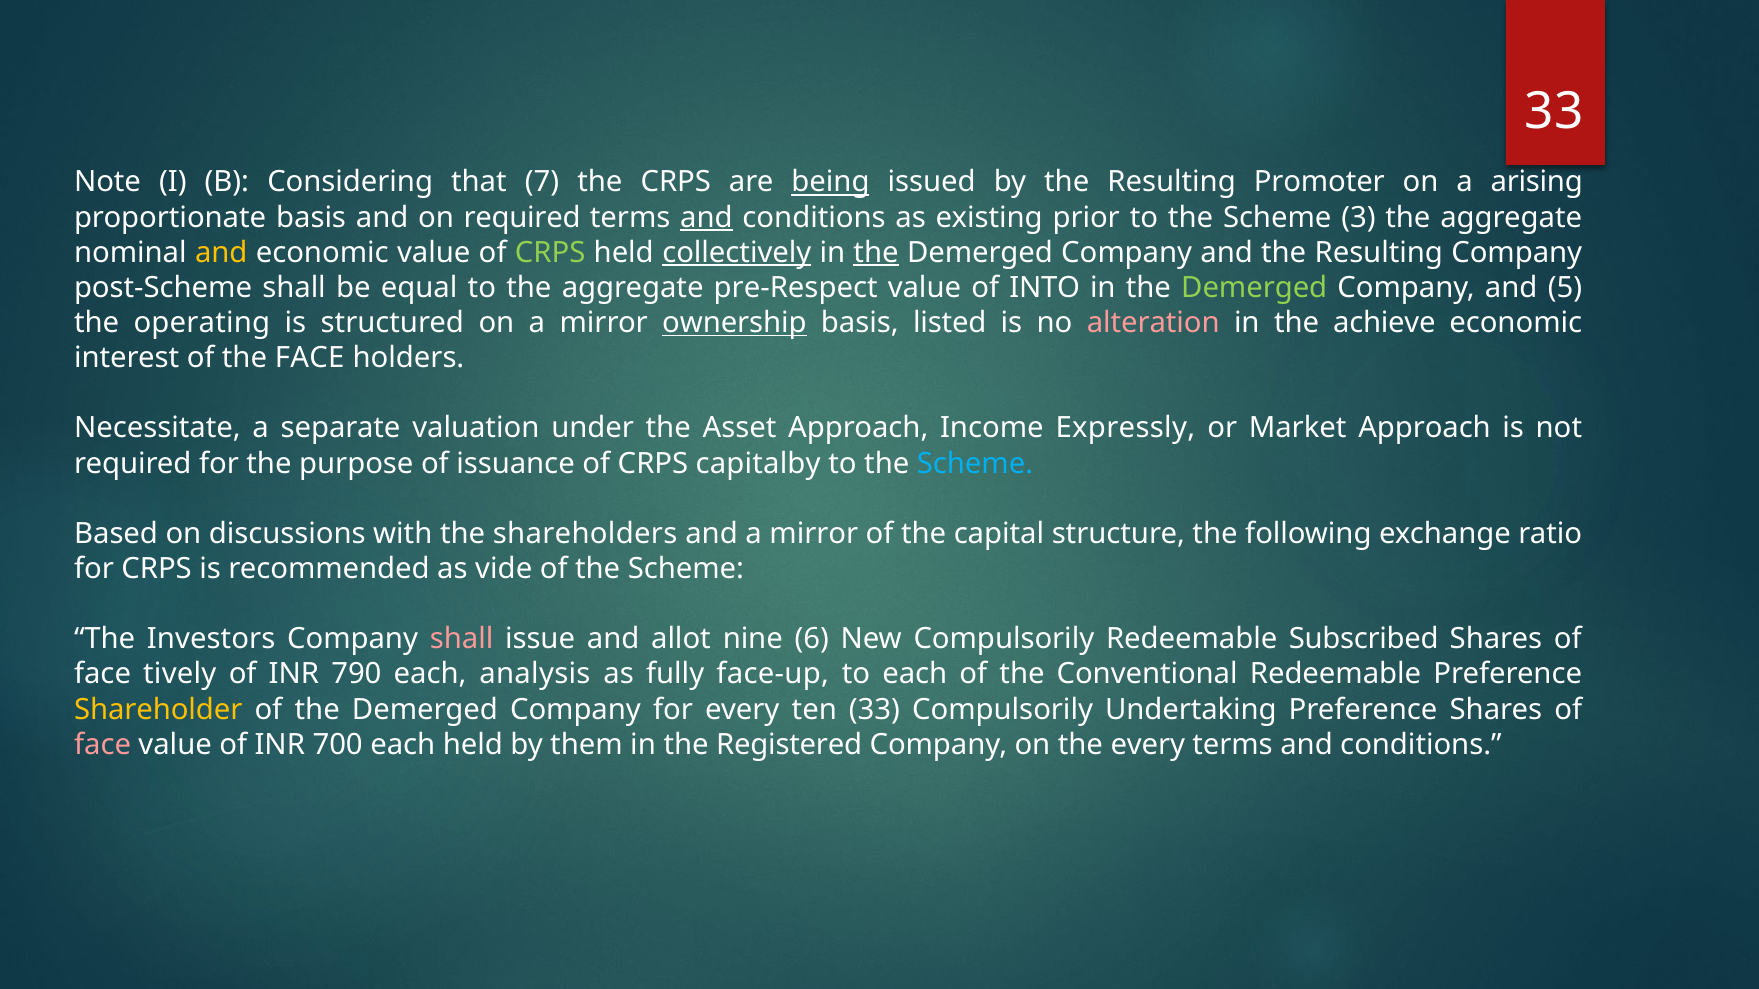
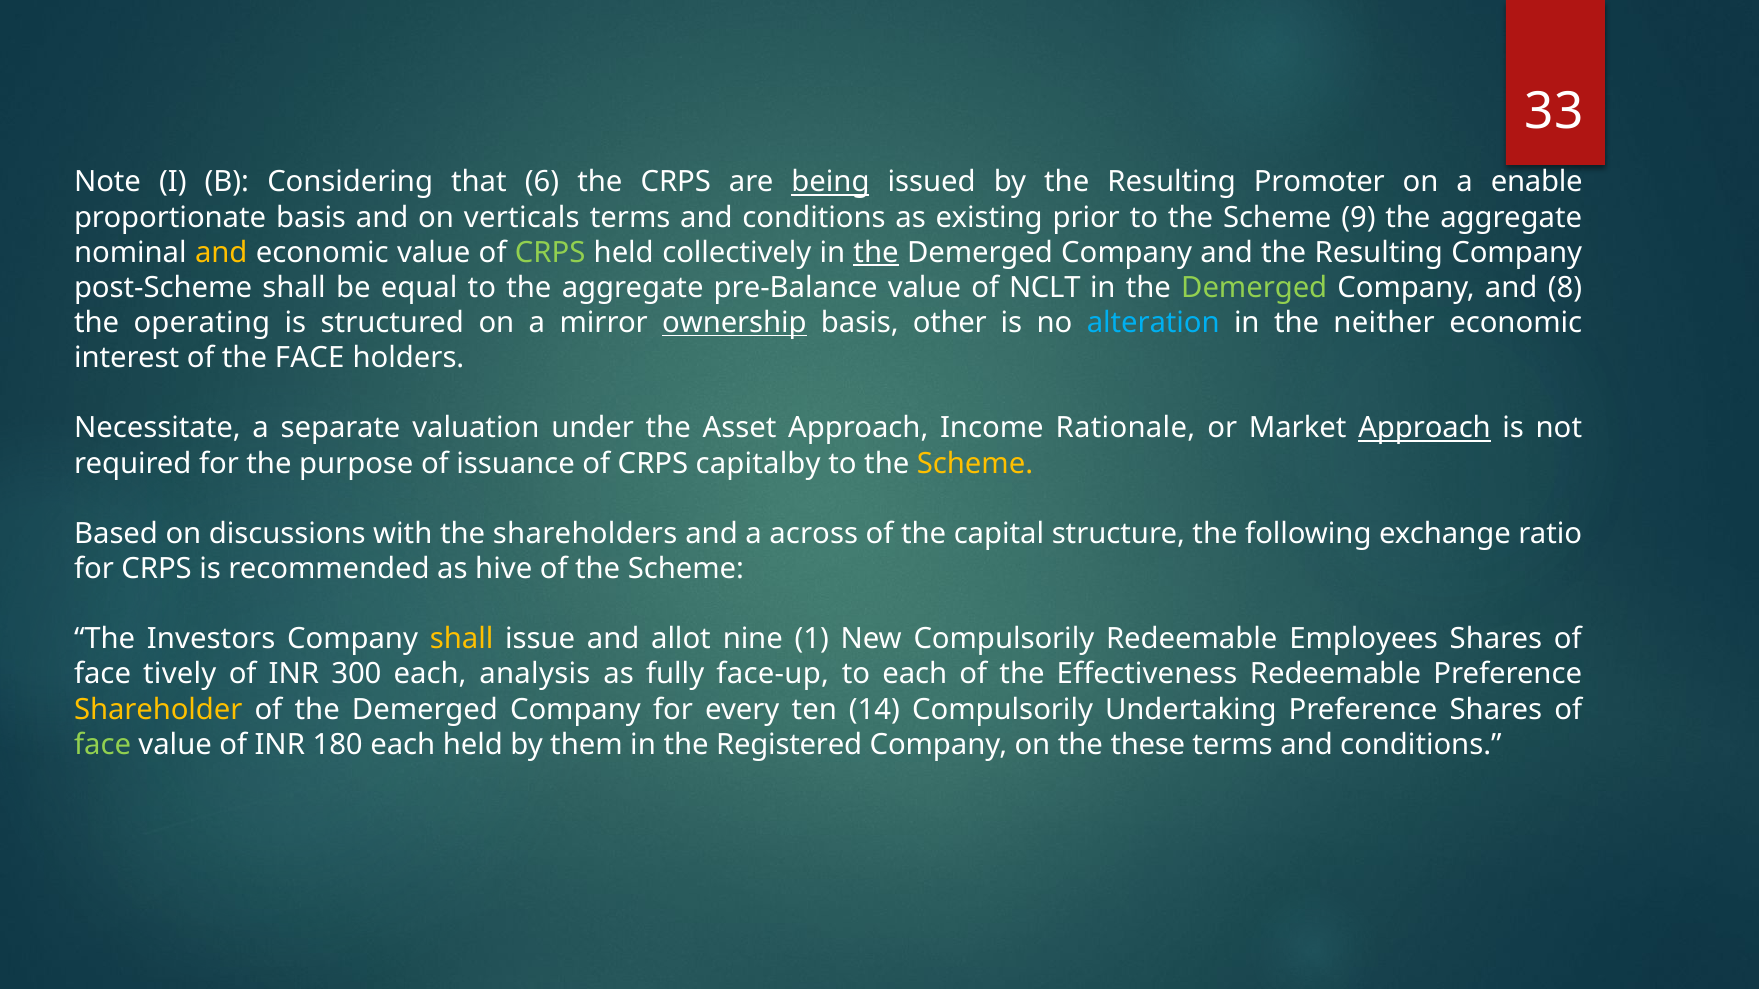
7: 7 -> 6
arising: arising -> enable
on required: required -> verticals
and at (706, 218) underline: present -> none
3: 3 -> 9
collectively underline: present -> none
pre-Respect: pre-Respect -> pre-Balance
INTO: INTO -> NCLT
5: 5 -> 8
listed: listed -> other
alteration colour: pink -> light blue
achieve: achieve -> neither
Expressly: Expressly -> Rationale
Approach at (1425, 429) underline: none -> present
Scheme at (975, 464) colour: light blue -> yellow
and a mirror: mirror -> across
vide: vide -> hive
shall at (462, 640) colour: pink -> yellow
6: 6 -> 1
Subscribed: Subscribed -> Employees
790: 790 -> 300
Conventional: Conventional -> Effectiveness
ten 33: 33 -> 14
face at (103, 745) colour: pink -> light green
700: 700 -> 180
the every: every -> these
